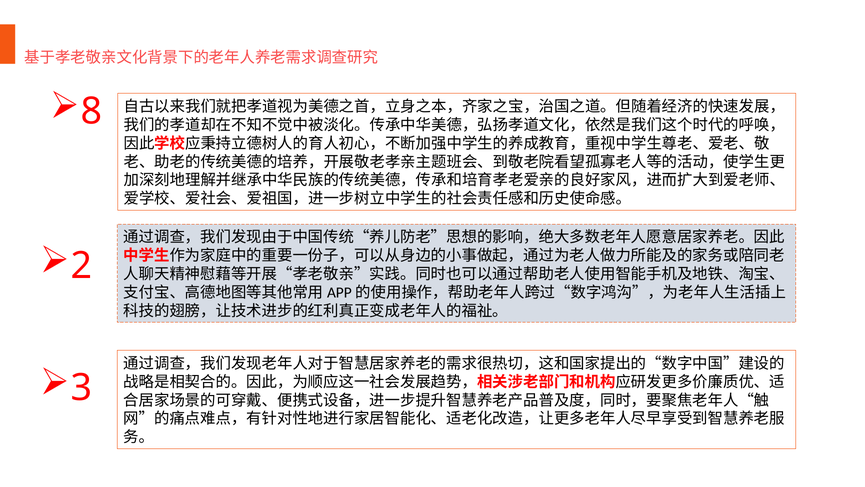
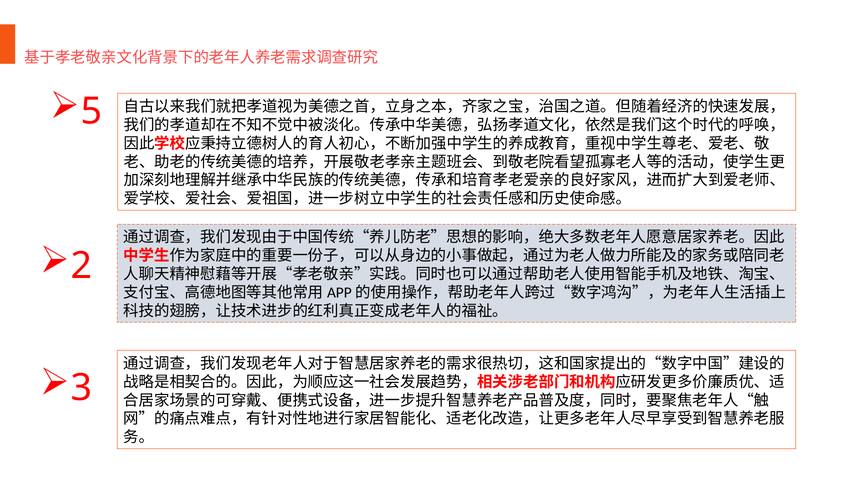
8: 8 -> 5
